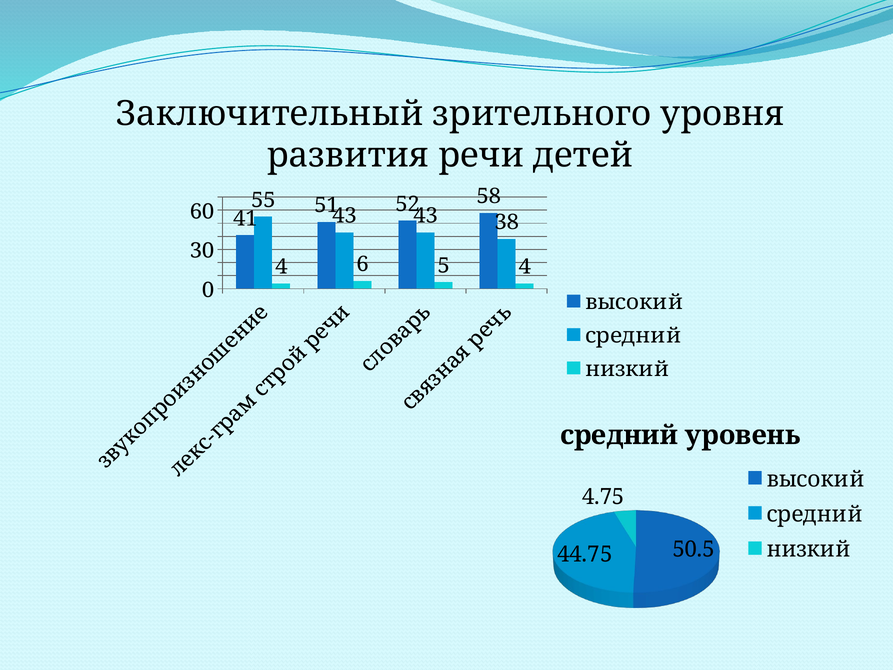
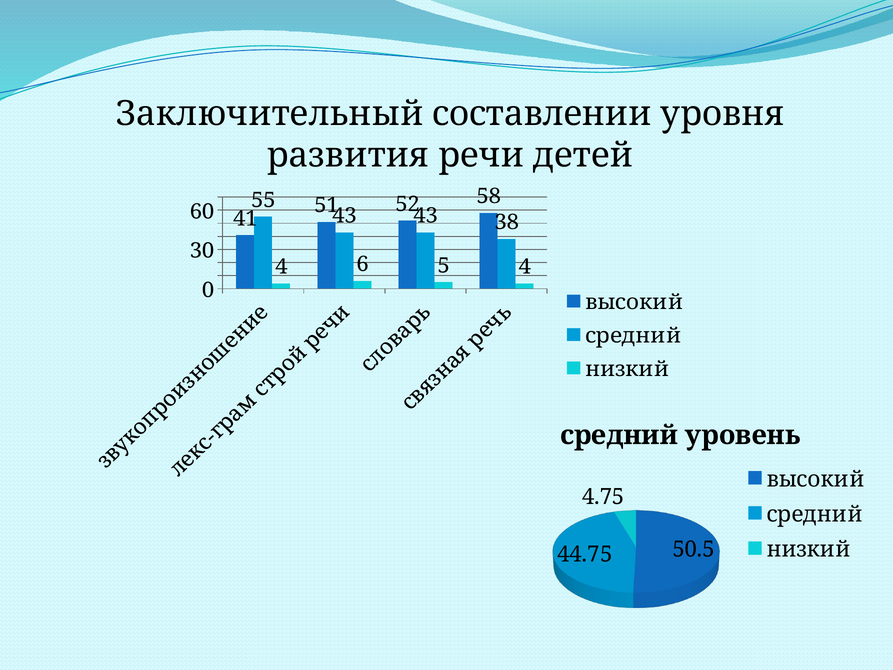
зрительного: зрительного -> составлении
